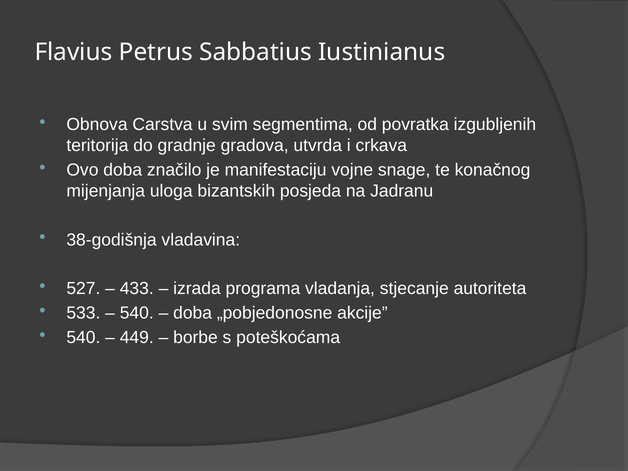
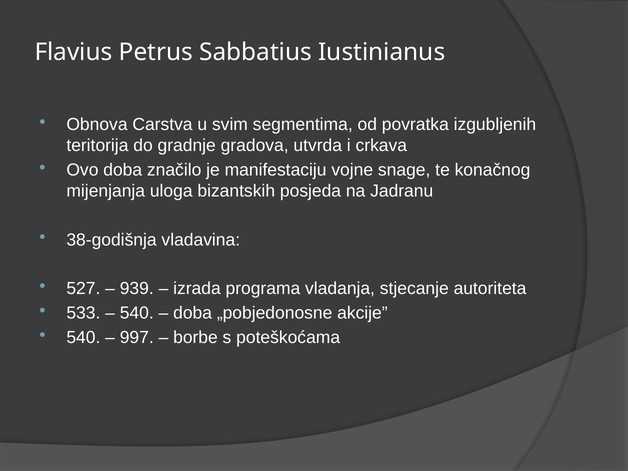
433: 433 -> 939
449: 449 -> 997
